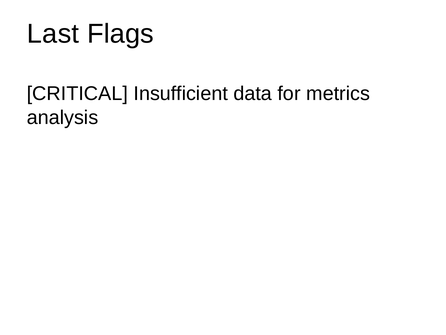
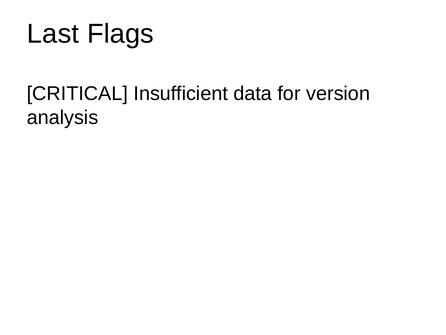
metrics: metrics -> version
